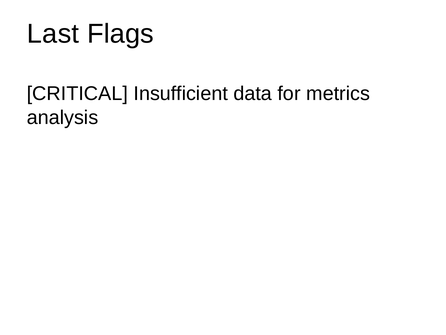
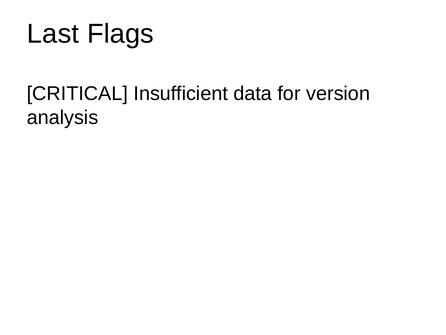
metrics: metrics -> version
